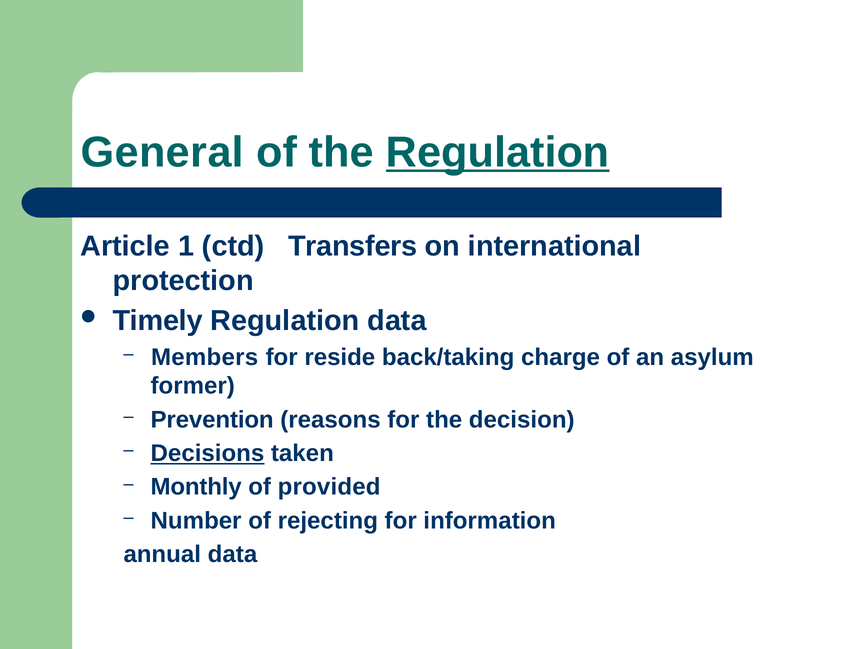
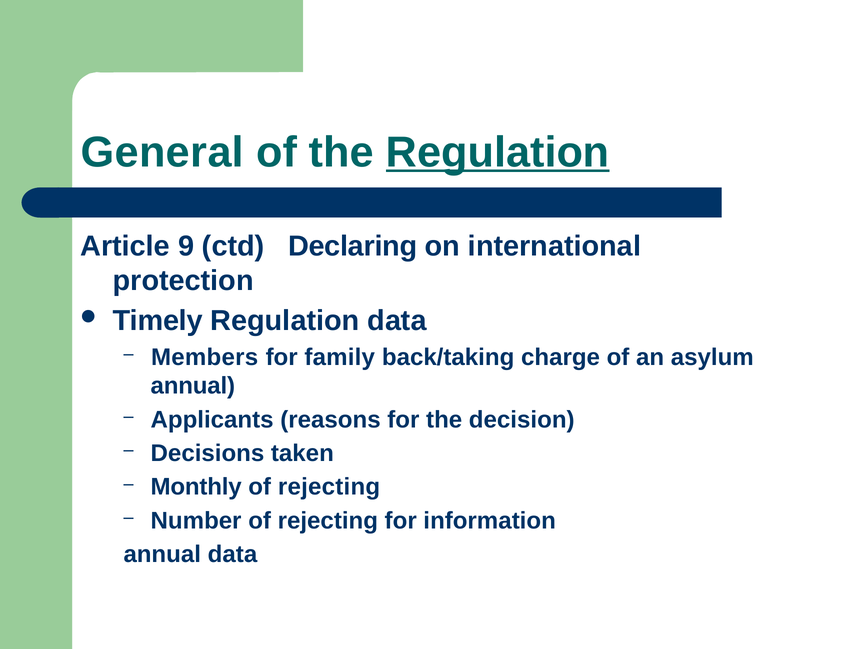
1: 1 -> 9
Transfers: Transfers -> Declaring
reside: reside -> family
former at (193, 386): former -> annual
Prevention: Prevention -> Applicants
Decisions underline: present -> none
provided at (329, 487): provided -> rejecting
